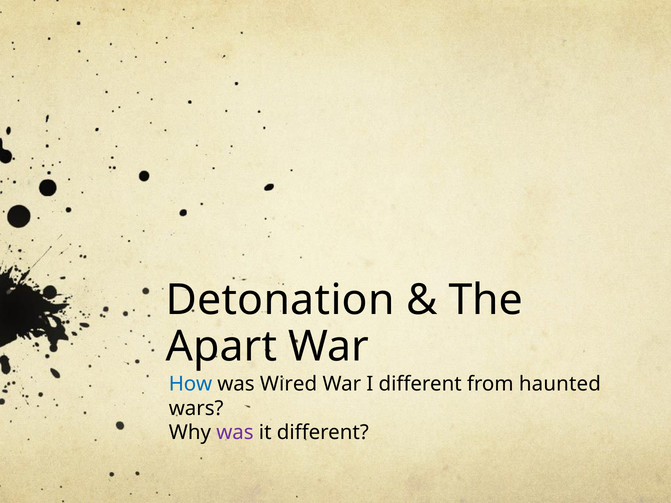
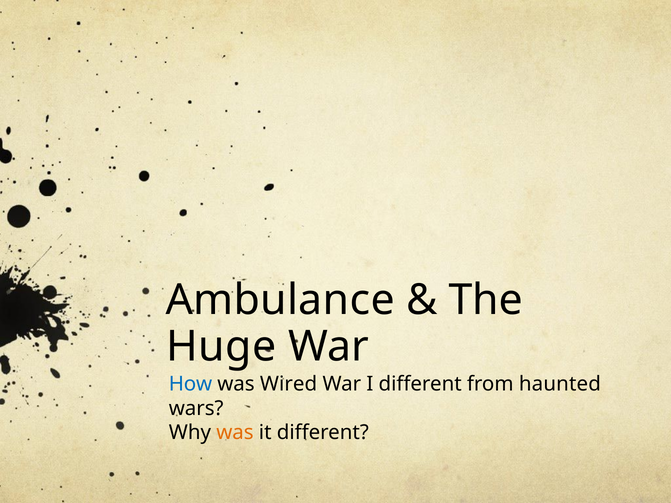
Detonation: Detonation -> Ambulance
Apart: Apart -> Huge
was at (235, 433) colour: purple -> orange
